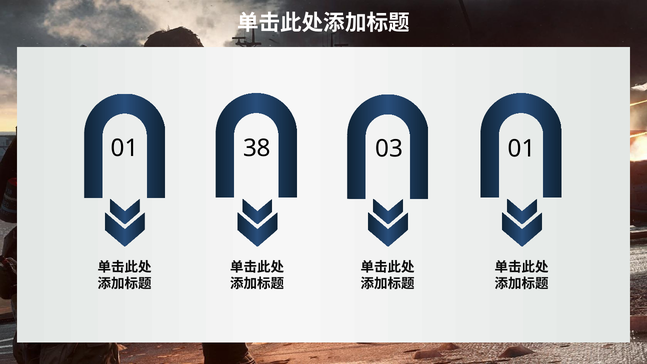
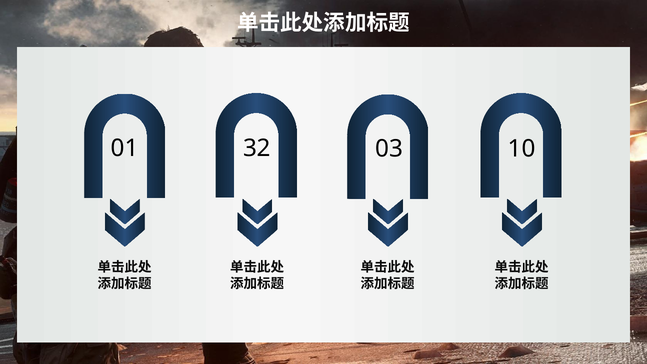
38: 38 -> 32
03 01: 01 -> 10
